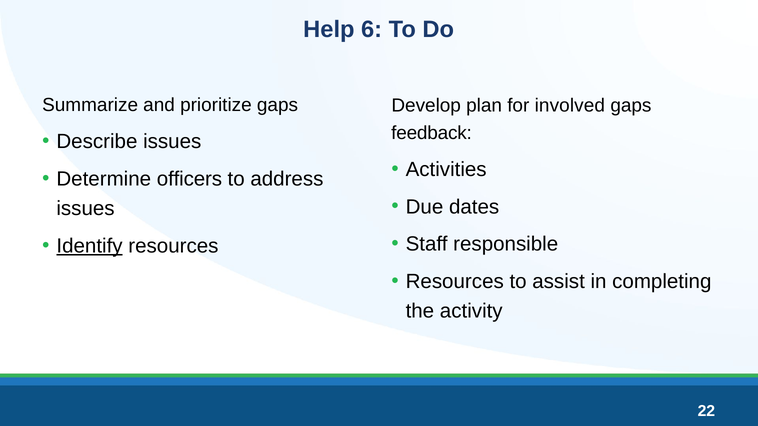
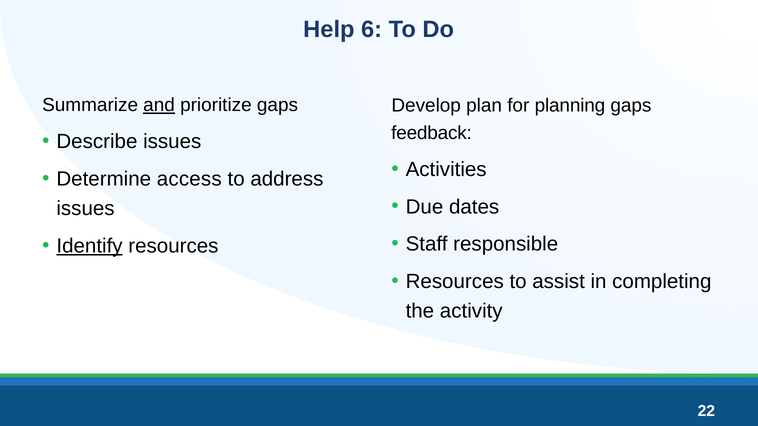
and underline: none -> present
involved: involved -> planning
officers: officers -> access
